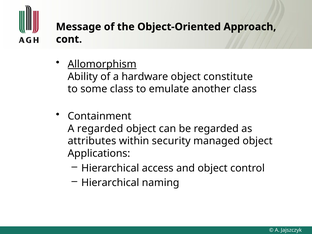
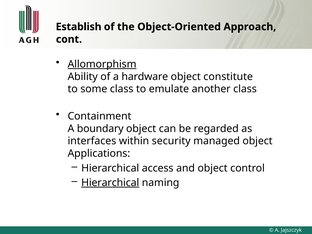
Message: Message -> Establish
A regarded: regarded -> boundary
attributes: attributes -> interfaces
Hierarchical at (110, 183) underline: none -> present
